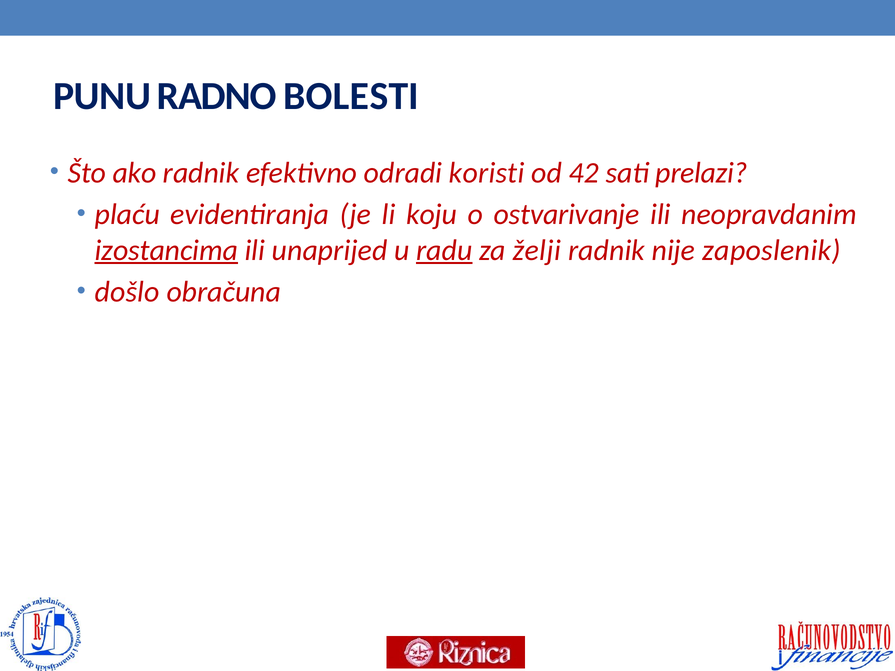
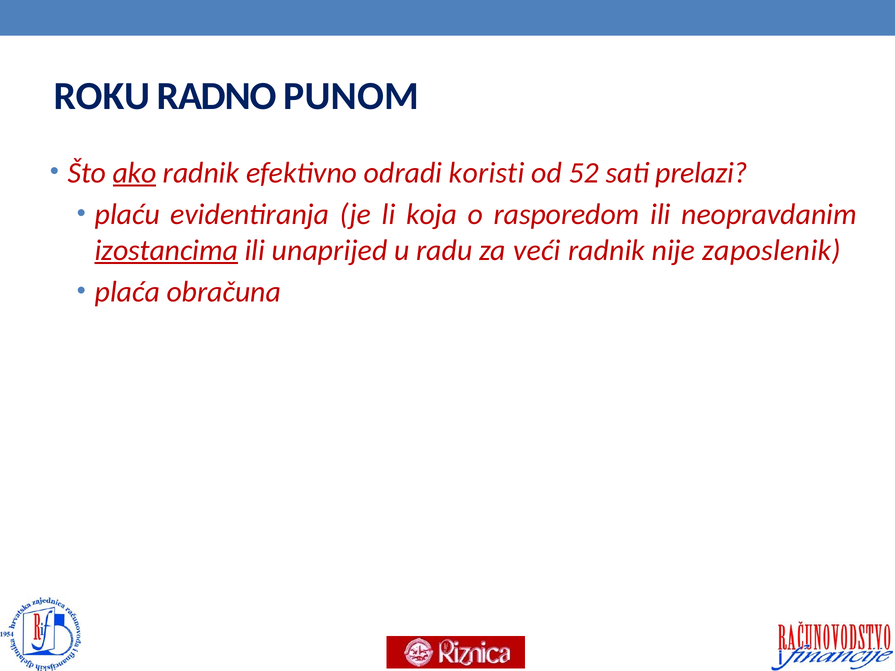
PUNU: PUNU -> ROKU
BOLESTI: BOLESTI -> PUNOM
ako underline: none -> present
42: 42 -> 52
koju: koju -> koja
ostvarivanje: ostvarivanje -> rasporedom
radu underline: present -> none
želji: želji -> veći
došlo: došlo -> plaća
